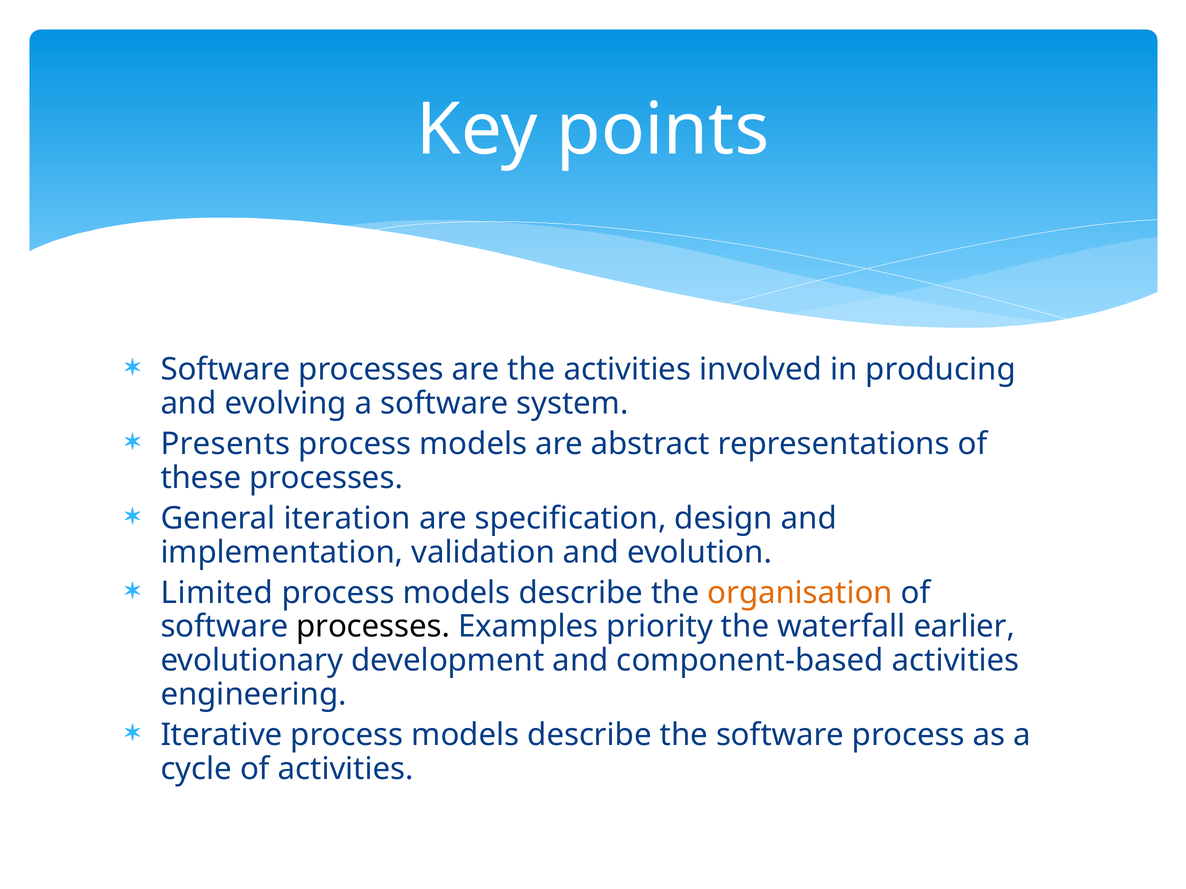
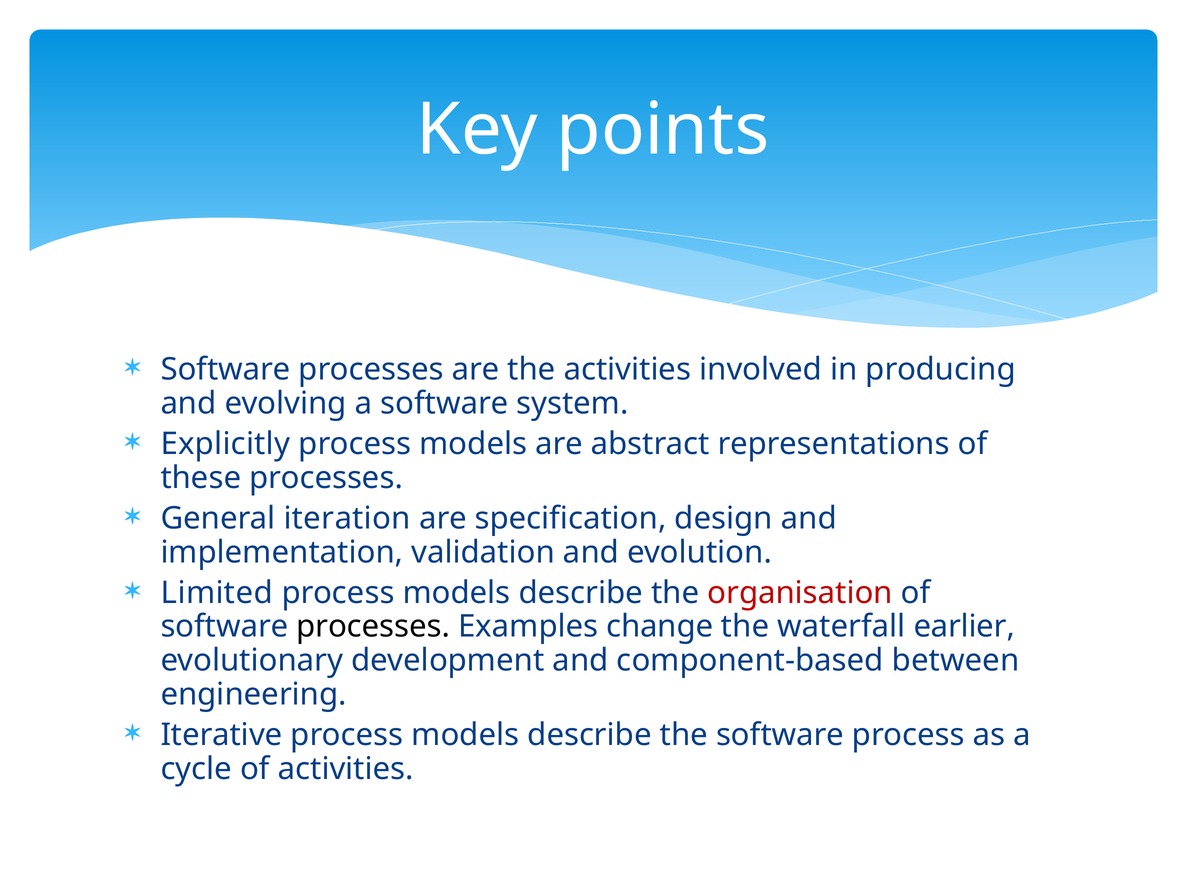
Presents: Presents -> Explicitly
organisation colour: orange -> red
priority: priority -> change
component-based activities: activities -> between
